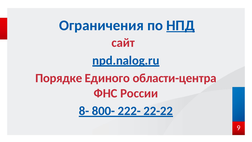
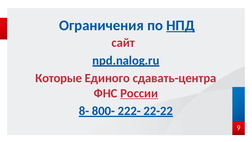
Порядке: Порядке -> Которые
области-центра: области-центра -> сдавать-центра
России underline: none -> present
